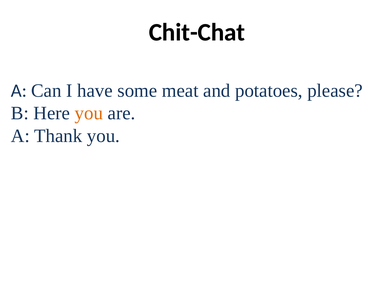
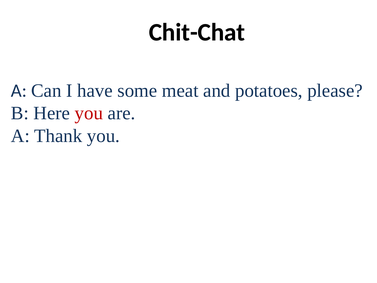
you at (89, 113) colour: orange -> red
